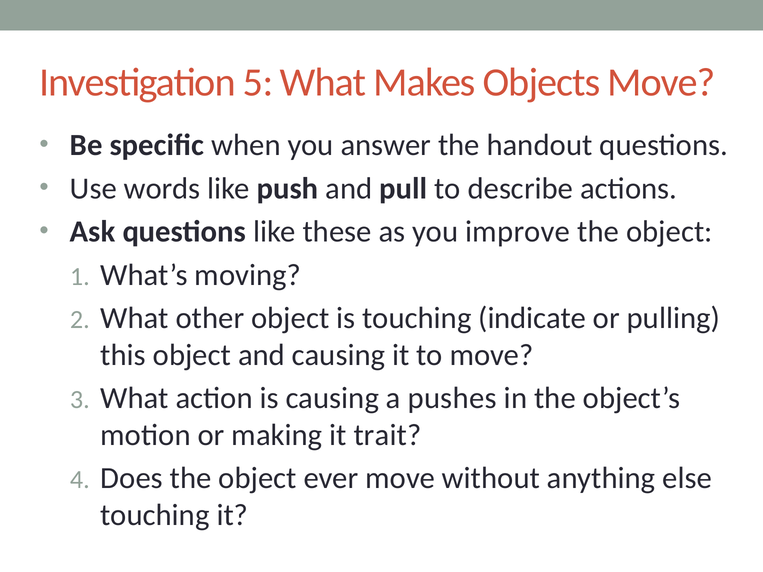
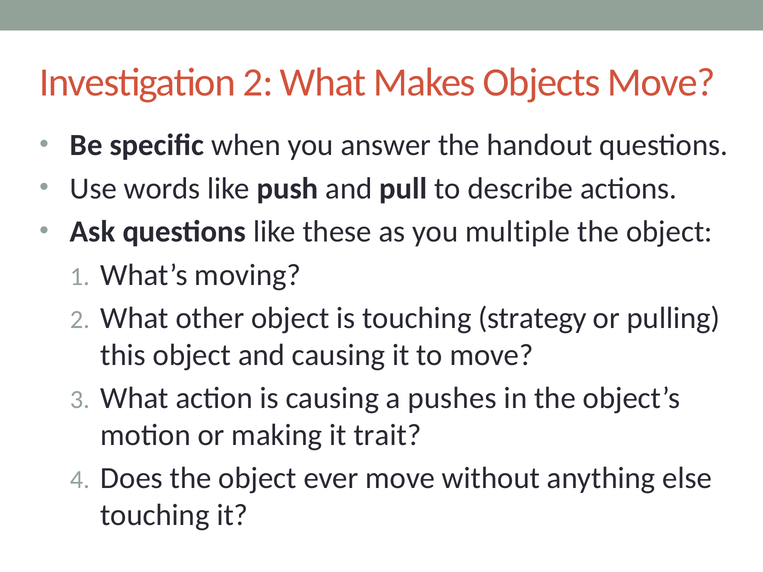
Investigation 5: 5 -> 2
improve: improve -> multiple
indicate: indicate -> strategy
